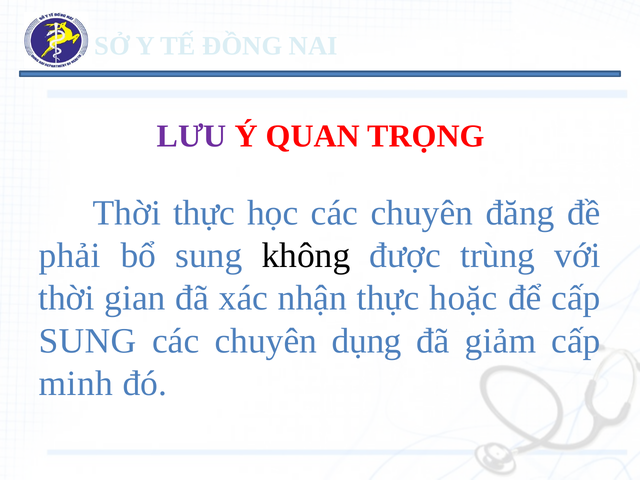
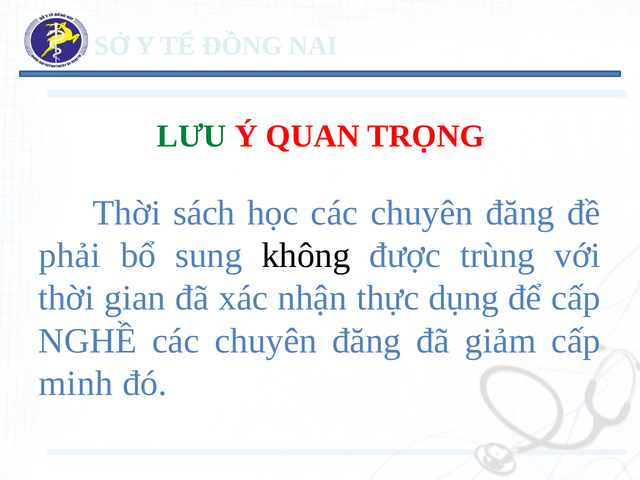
LƯU colour: purple -> green
Thời thực: thực -> sách
hoặc: hoặc -> dụng
SUNG at (88, 341): SUNG -> NGHỀ
dụng at (367, 341): dụng -> đăng
